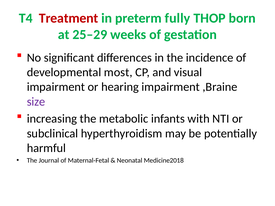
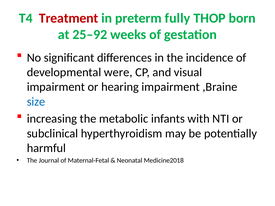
25–29: 25–29 -> 25–92
most: most -> were
size colour: purple -> blue
